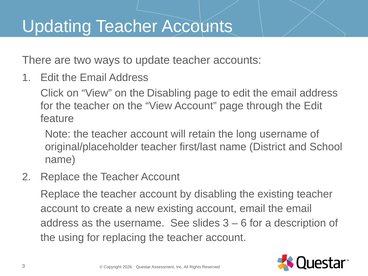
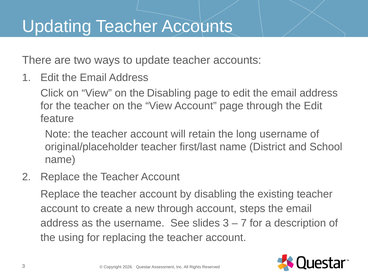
new existing: existing -> through
account email: email -> steps
6: 6 -> 7
